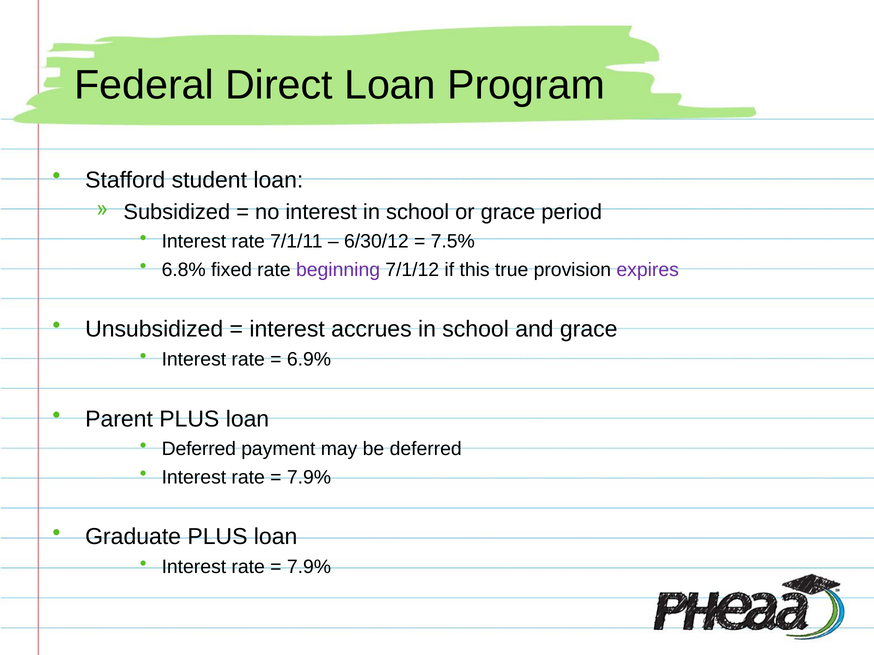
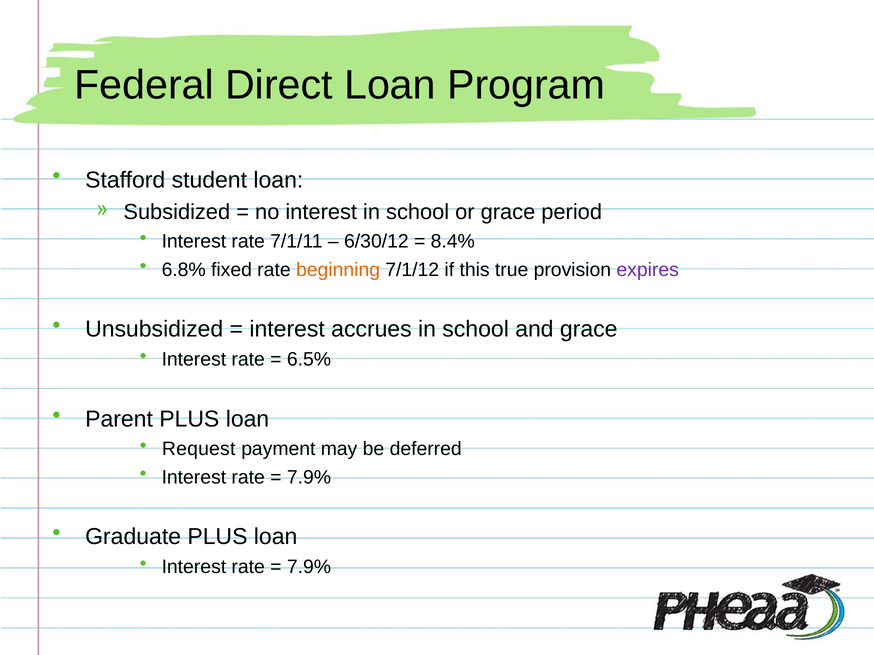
7.5%: 7.5% -> 8.4%
beginning colour: purple -> orange
6.9%: 6.9% -> 6.5%
Deferred at (199, 449): Deferred -> Request
